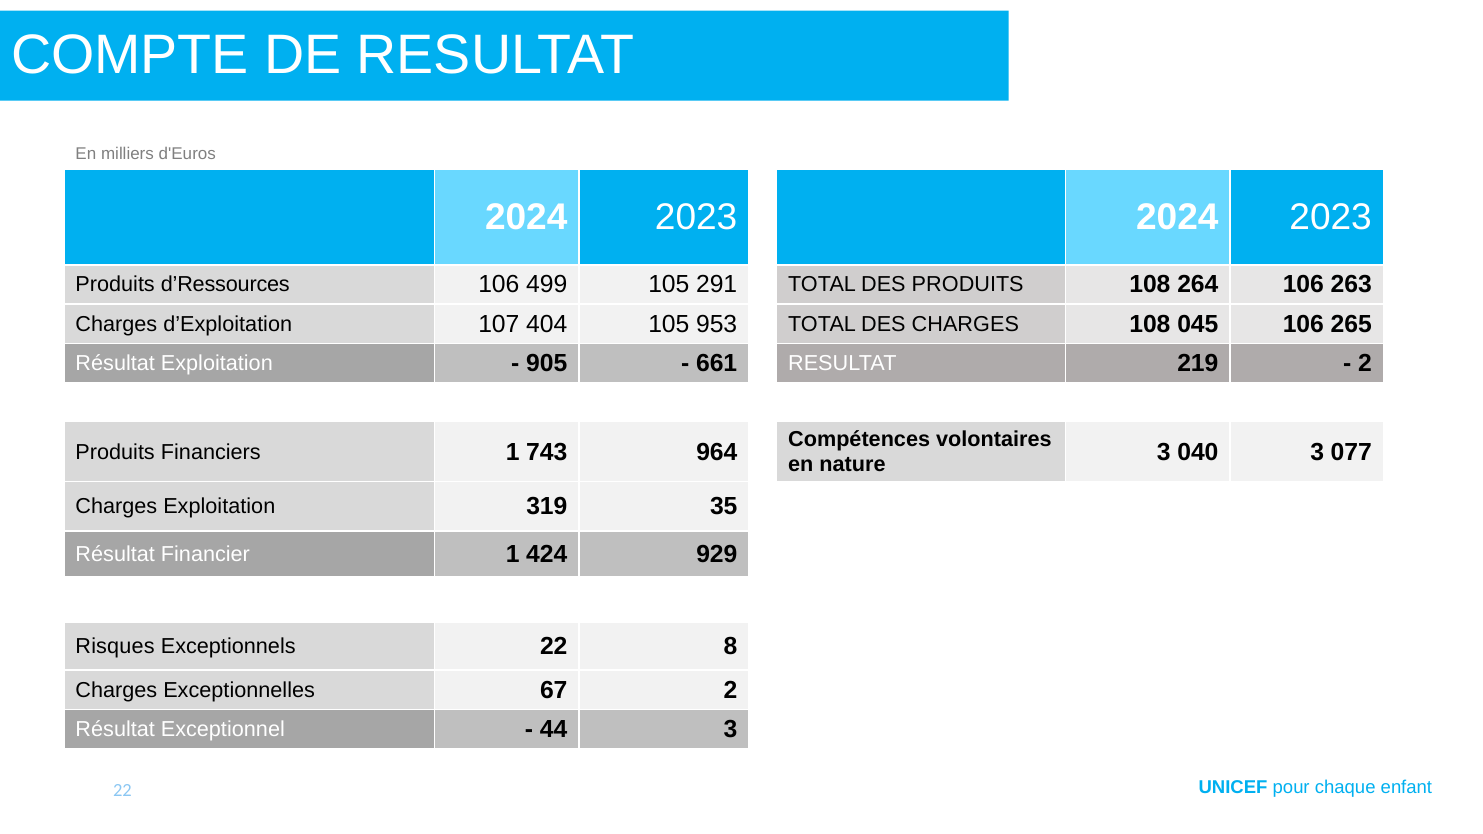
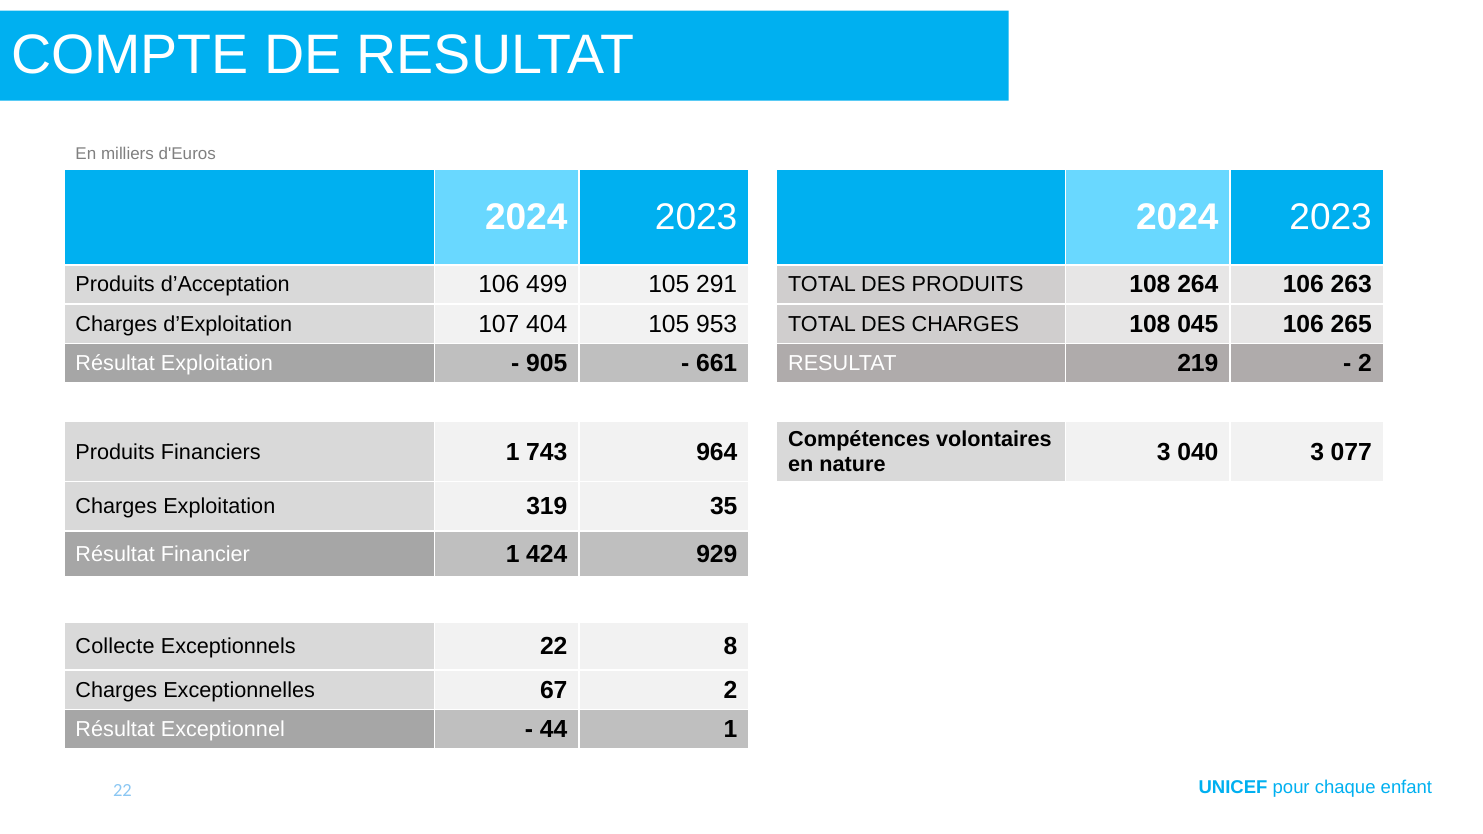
d’Ressources: d’Ressources -> d’Acceptation
Risques: Risques -> Collecte
44 3: 3 -> 1
